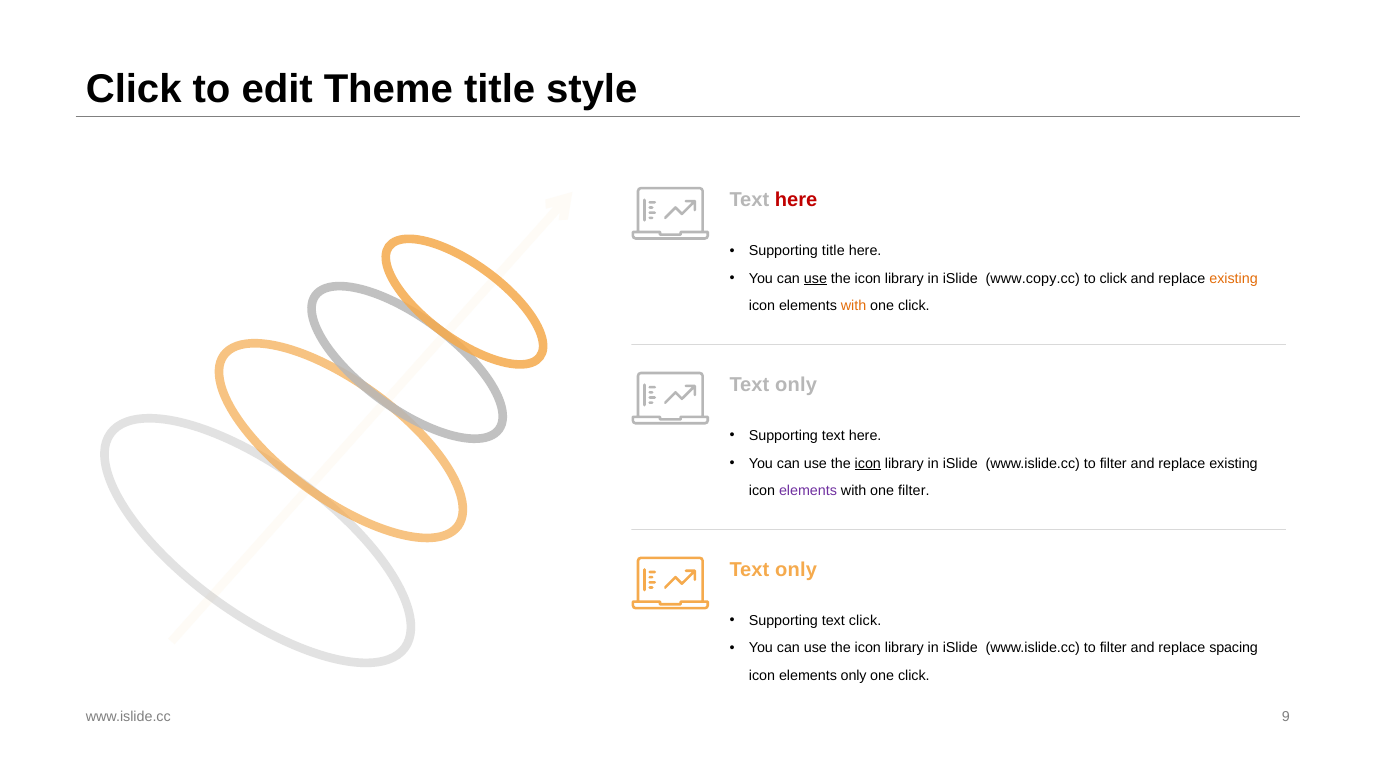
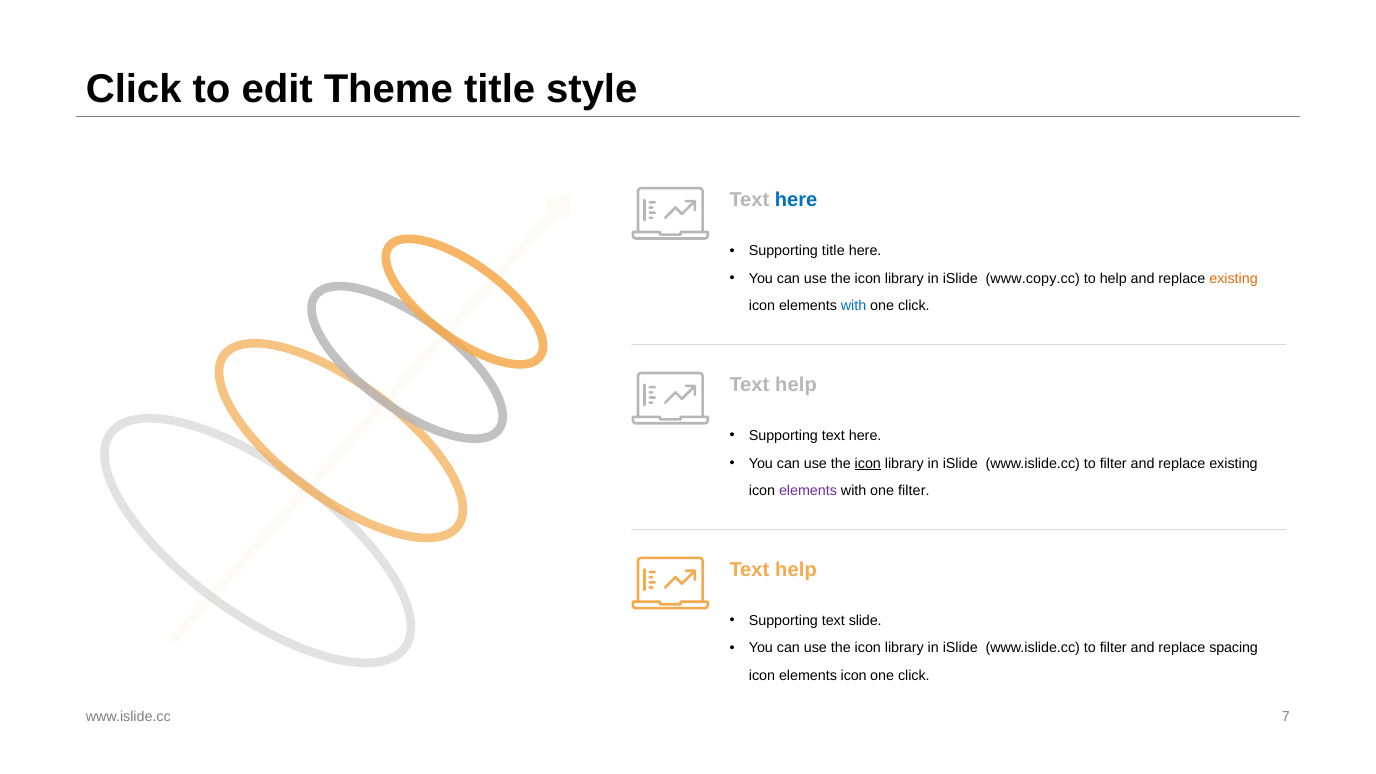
here at (796, 200) colour: red -> blue
use at (815, 278) underline: present -> none
to click: click -> help
with at (854, 306) colour: orange -> blue
only at (796, 385): only -> help
only at (796, 570): only -> help
text click: click -> slide
elements only: only -> icon
9: 9 -> 7
